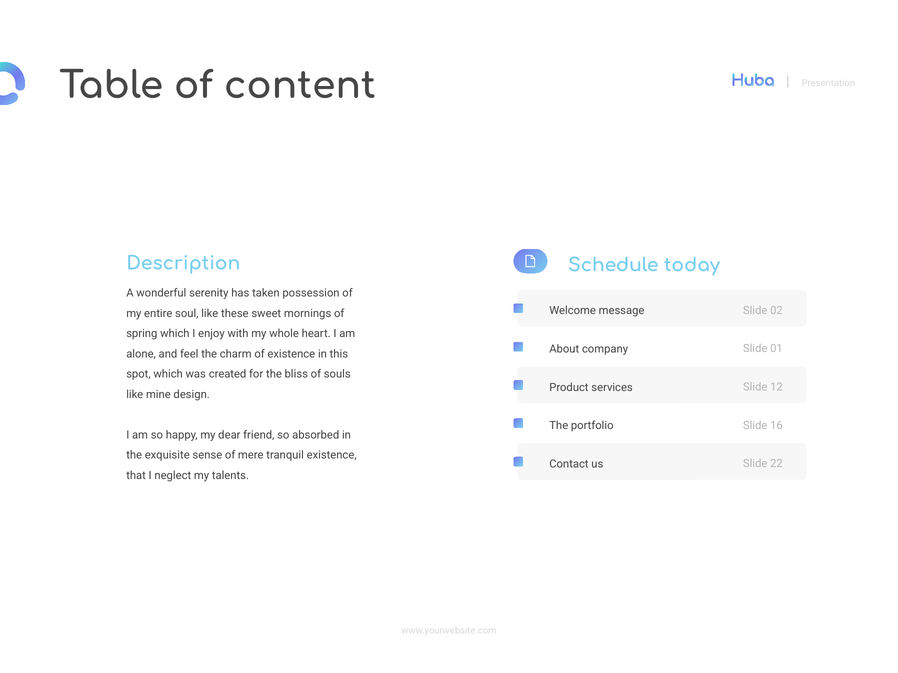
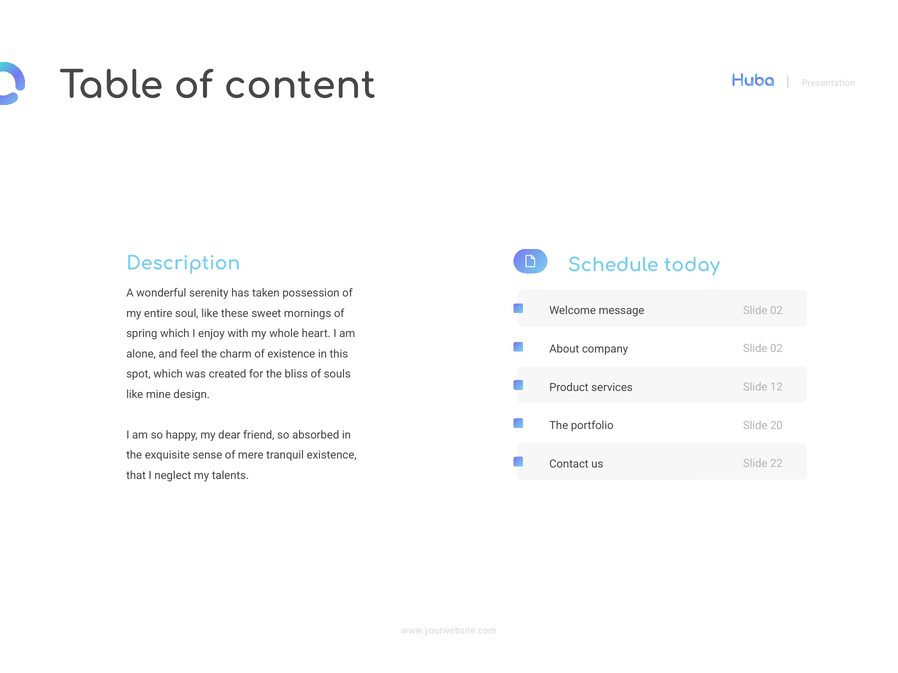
company Slide 01: 01 -> 02
16: 16 -> 20
